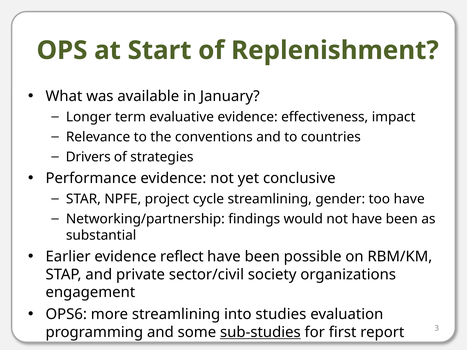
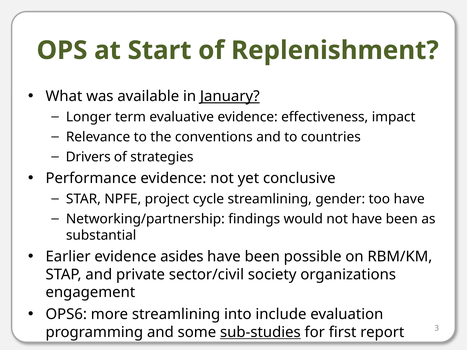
January underline: none -> present
reflect: reflect -> asides
studies: studies -> include
